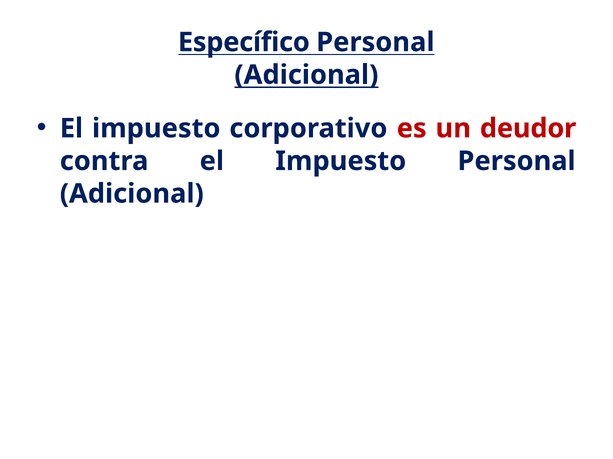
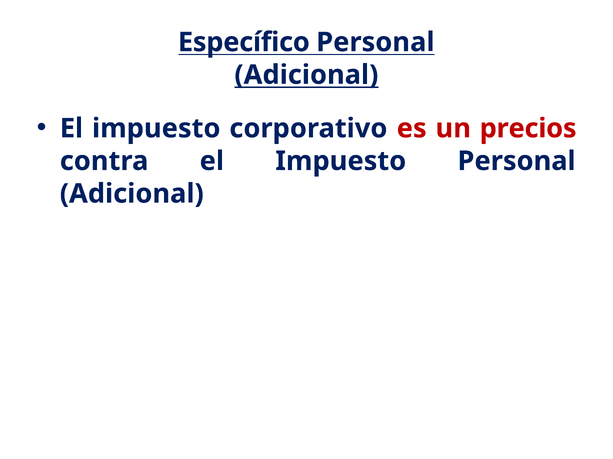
deudor: deudor -> precios
